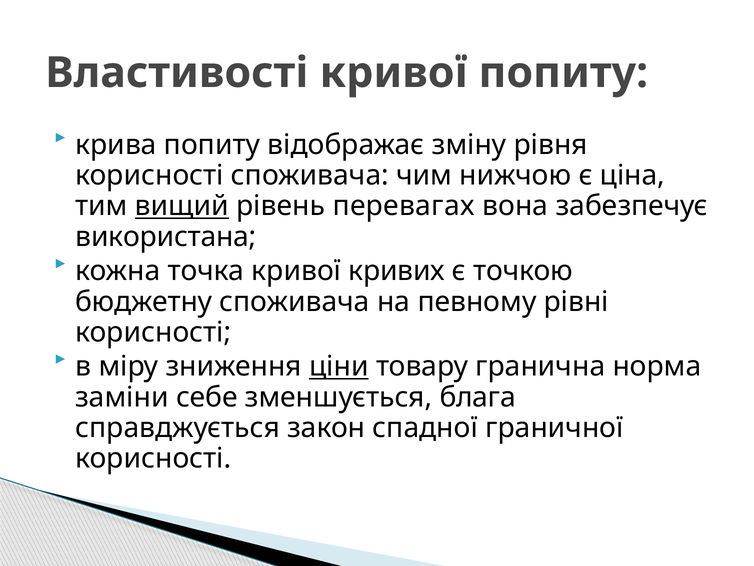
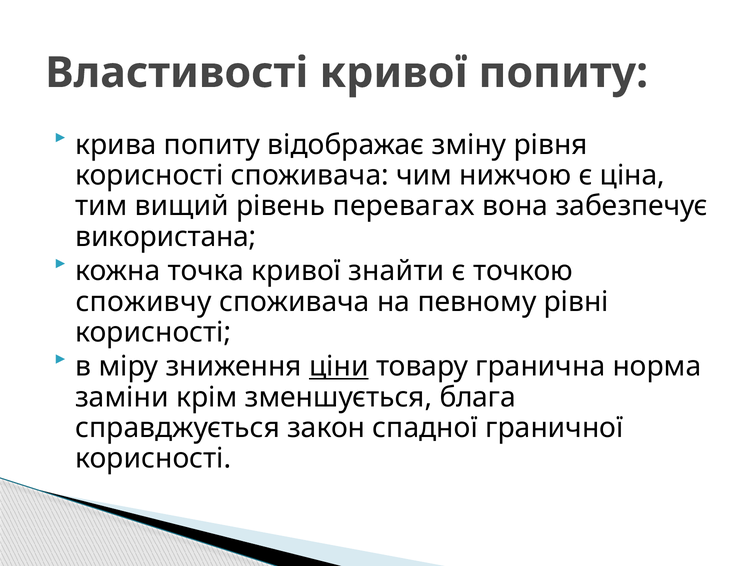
вищий underline: present -> none
кривих: кривих -> знайти
бюджетну: бюджетну -> споживчу
себе: себе -> крім
